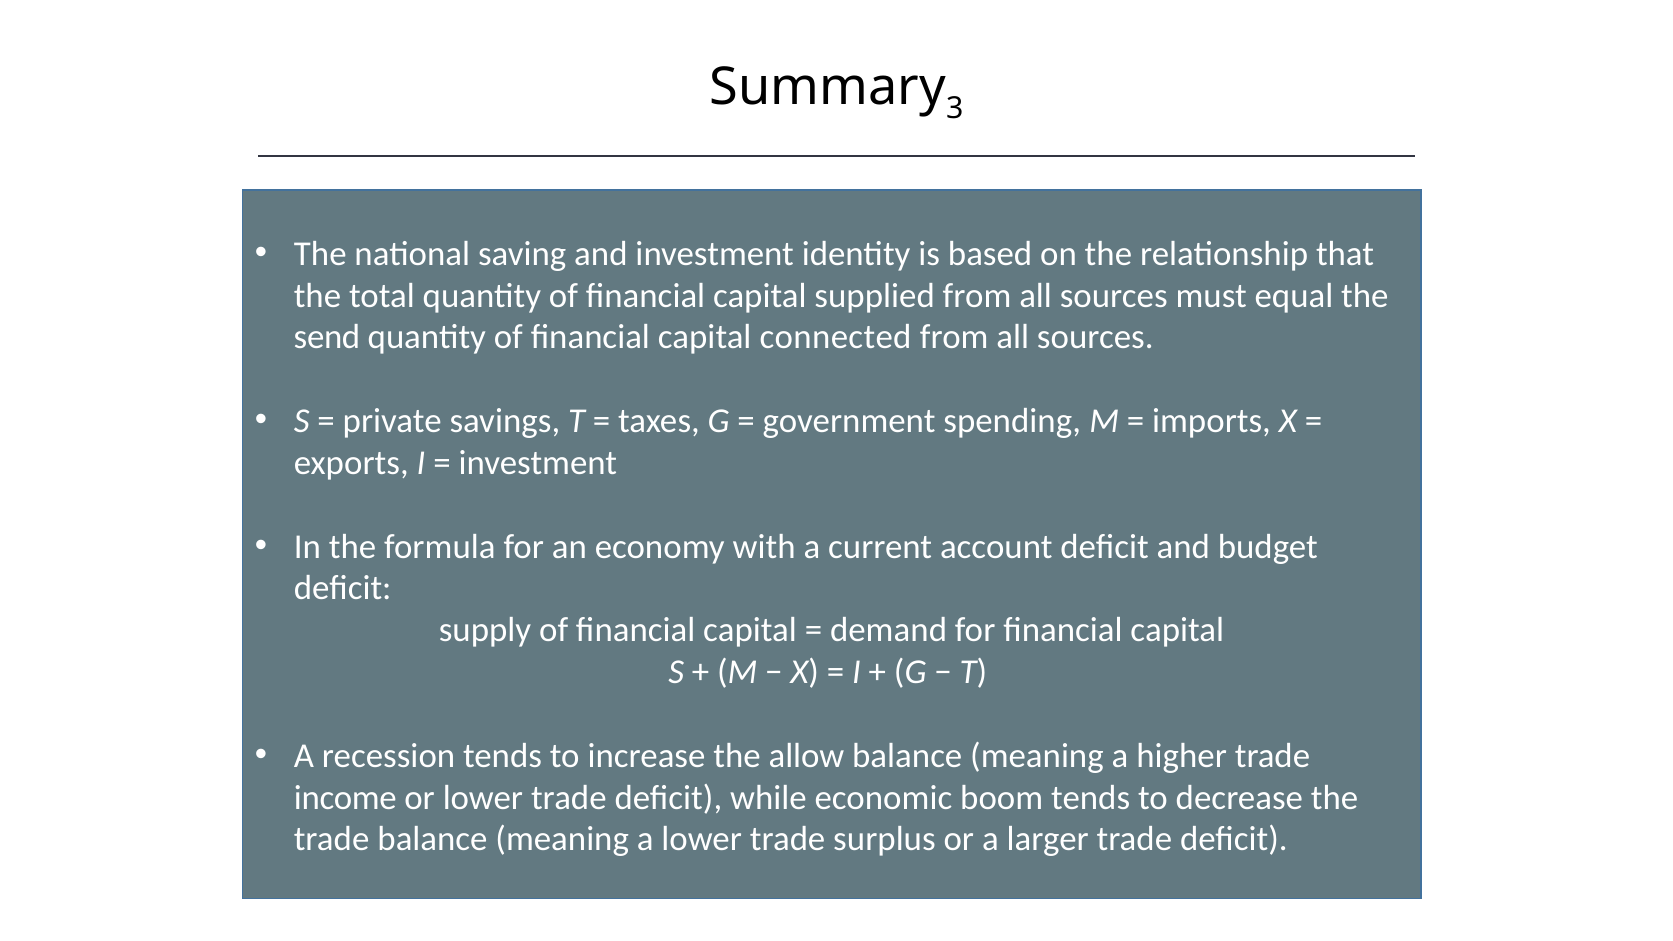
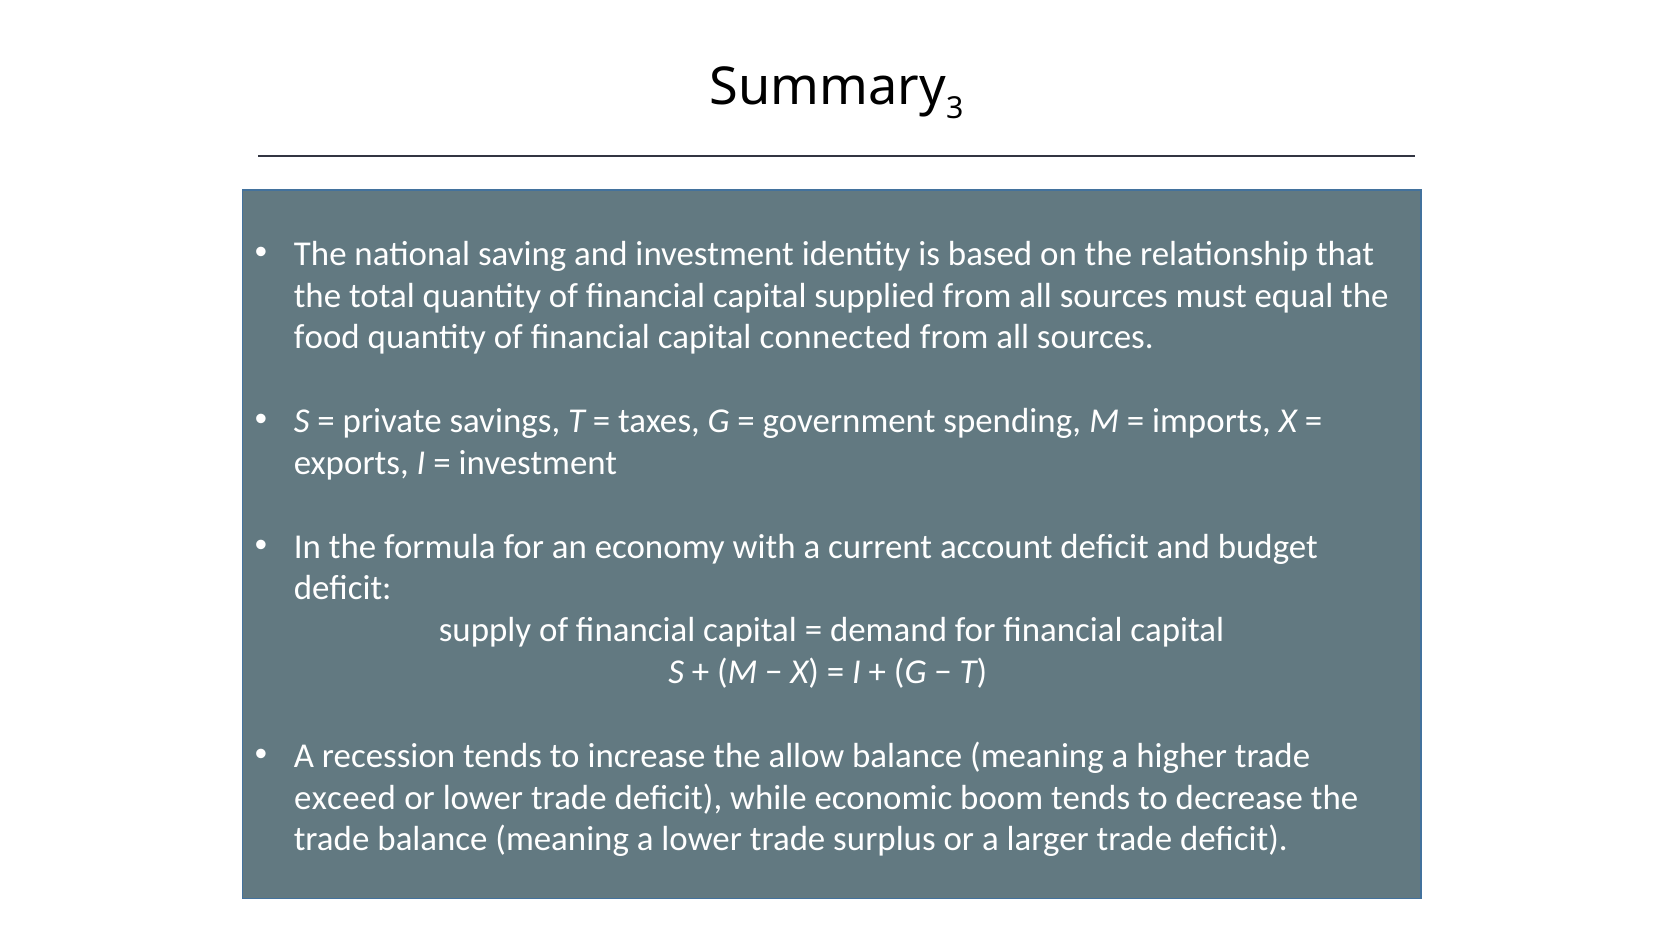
send: send -> food
income: income -> exceed
